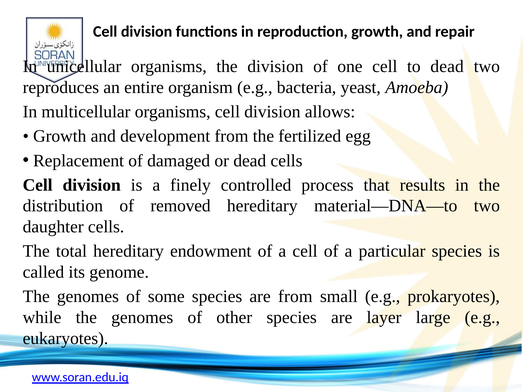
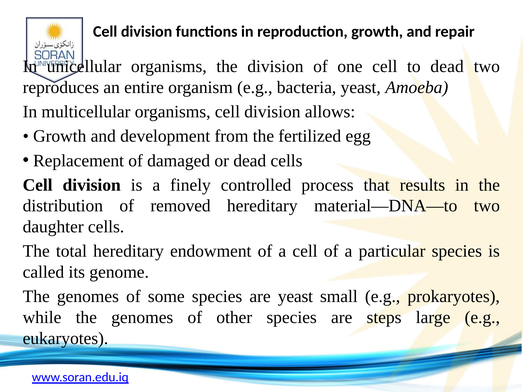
are from: from -> yeast
layer: layer -> steps
